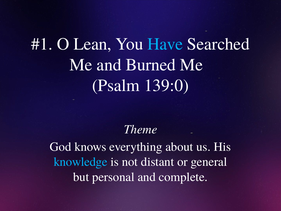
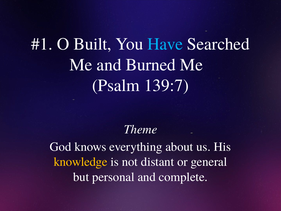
Lean: Lean -> Built
139:0: 139:0 -> 139:7
knowledge colour: light blue -> yellow
